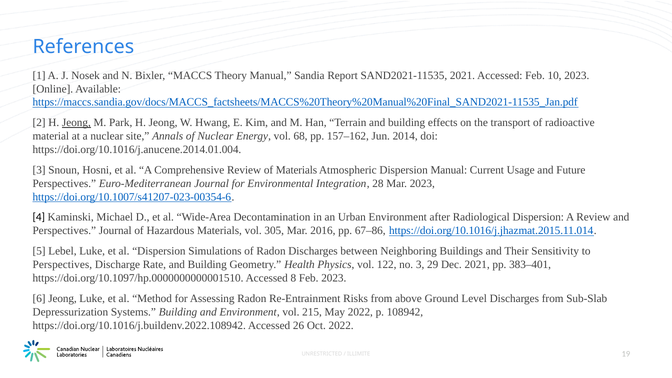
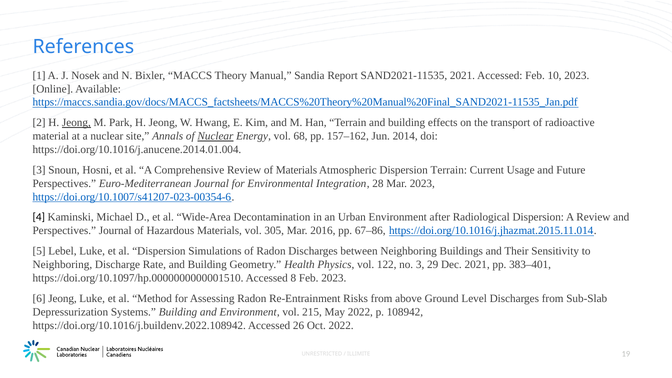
Nuclear at (215, 136) underline: none -> present
Dispersion Manual: Manual -> Terrain
Perspectives at (62, 265): Perspectives -> Neighboring
